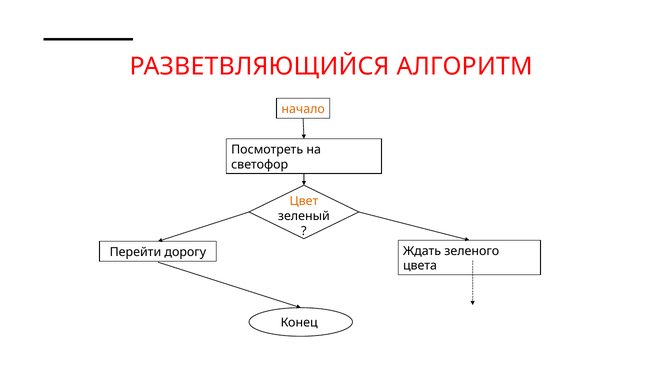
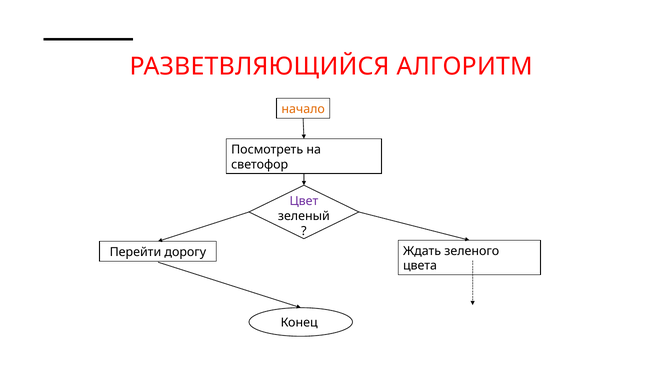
Цвет colour: orange -> purple
